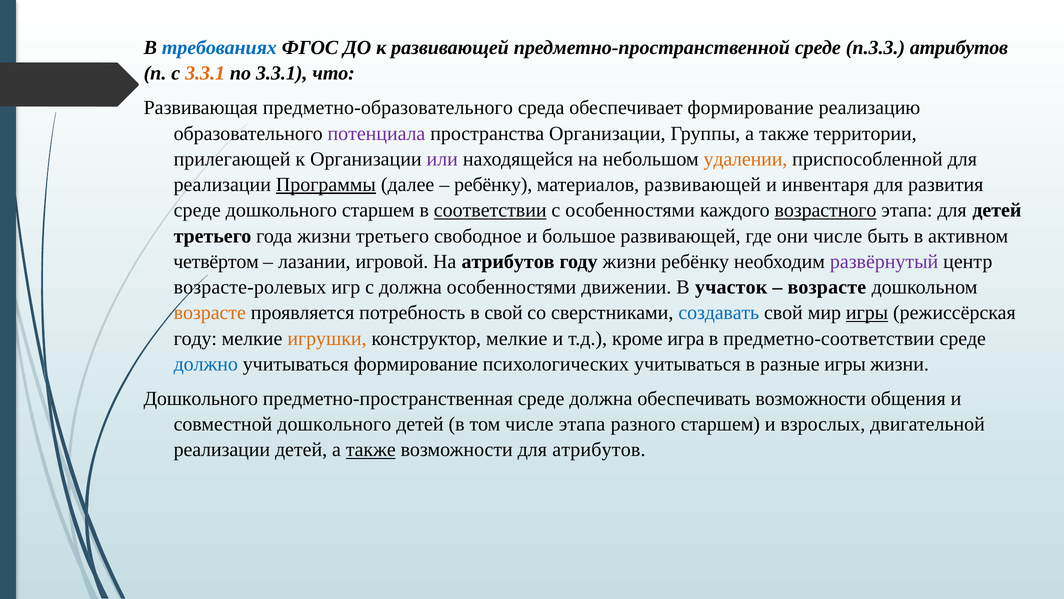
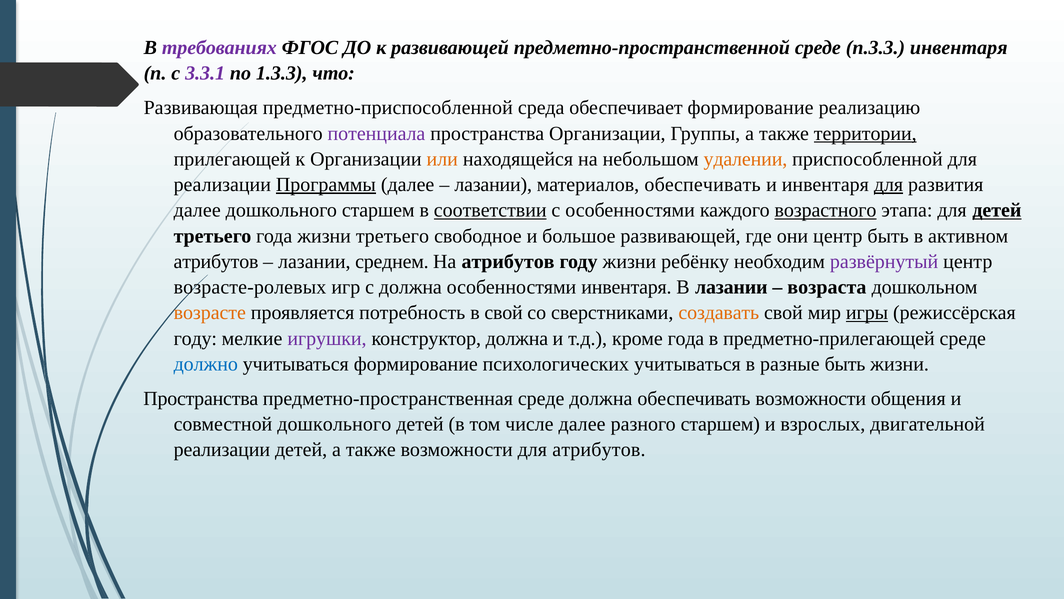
требованиях colour: blue -> purple
п.3.3 атрибутов: атрибутов -> инвентаря
3.3.1 at (205, 73) colour: orange -> purple
по 3.3.1: 3.3.1 -> 1.3.3
предметно-образовательного: предметно-образовательного -> предметно-приспособленной
территории underline: none -> present
или colour: purple -> orange
ребёнку at (493, 185): ребёнку -> лазании
материалов развивающей: развивающей -> обеспечивать
для at (889, 185) underline: none -> present
среде at (197, 210): среде -> далее
детей at (997, 210) underline: none -> present
они числе: числе -> центр
четвёртом at (216, 261): четвёртом -> атрибутов
игровой: игровой -> среднем
особенностями движении: движении -> инвентаря
В участок: участок -> лазании
возрасте at (827, 287): возрасте -> возраста
создавать colour: blue -> orange
игрушки colour: orange -> purple
конструктор мелкие: мелкие -> должна
кроме игра: игра -> года
предметно-соответствии: предметно-соответствии -> предметно-прилегающей
разные игры: игры -> быть
Дошкольного at (201, 398): Дошкольного -> Пространства
числе этапа: этапа -> далее
также at (371, 449) underline: present -> none
